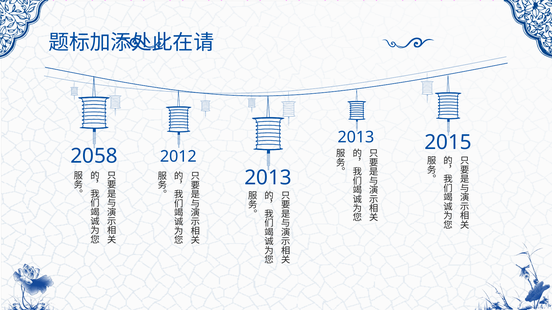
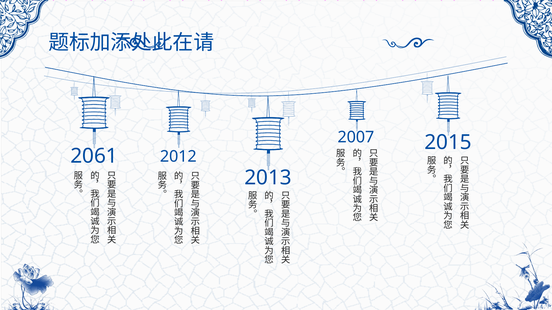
2013 at (356, 137): 2013 -> 2007
2058: 2058 -> 2061
